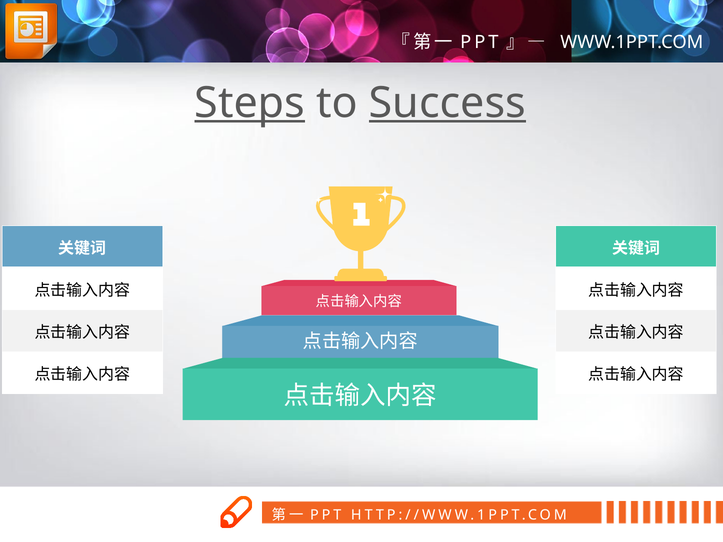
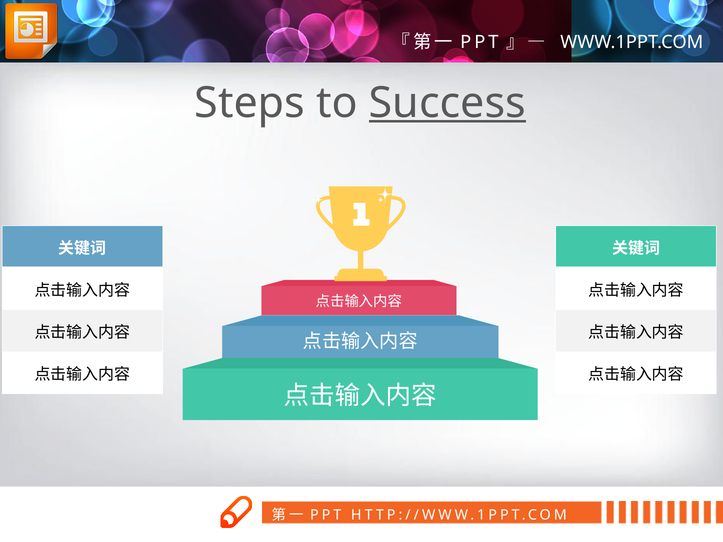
Steps underline: present -> none
